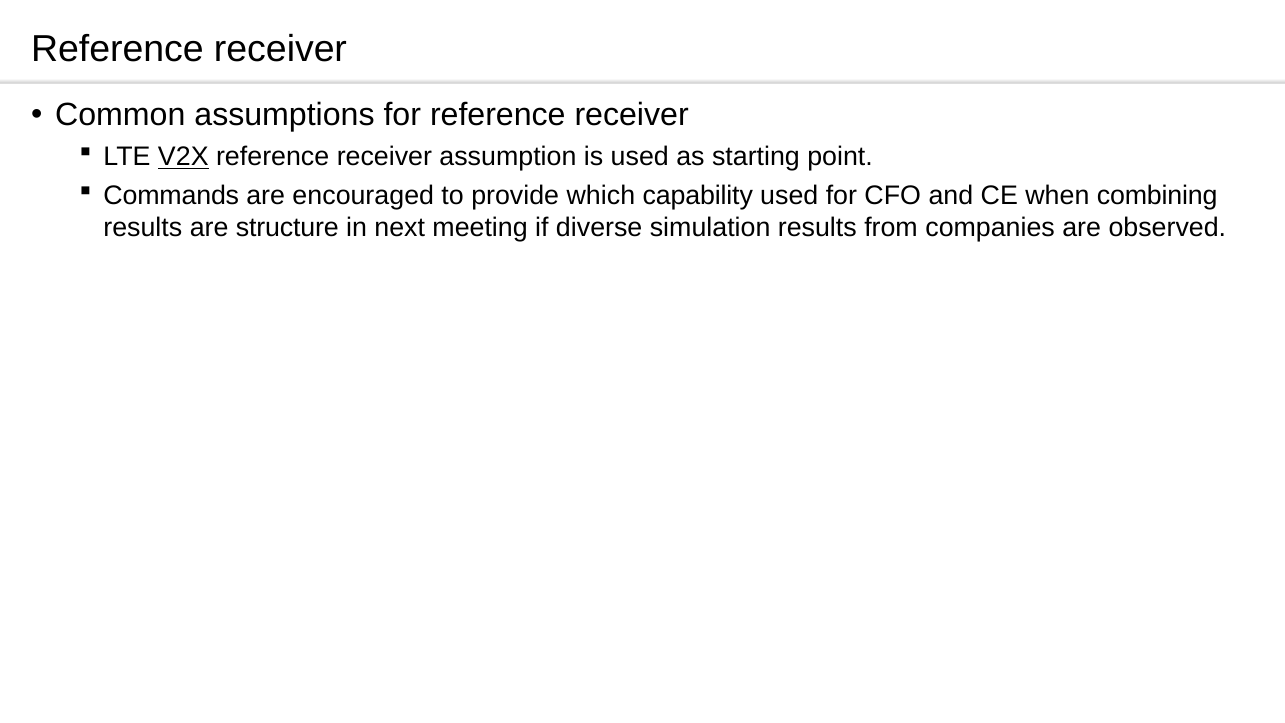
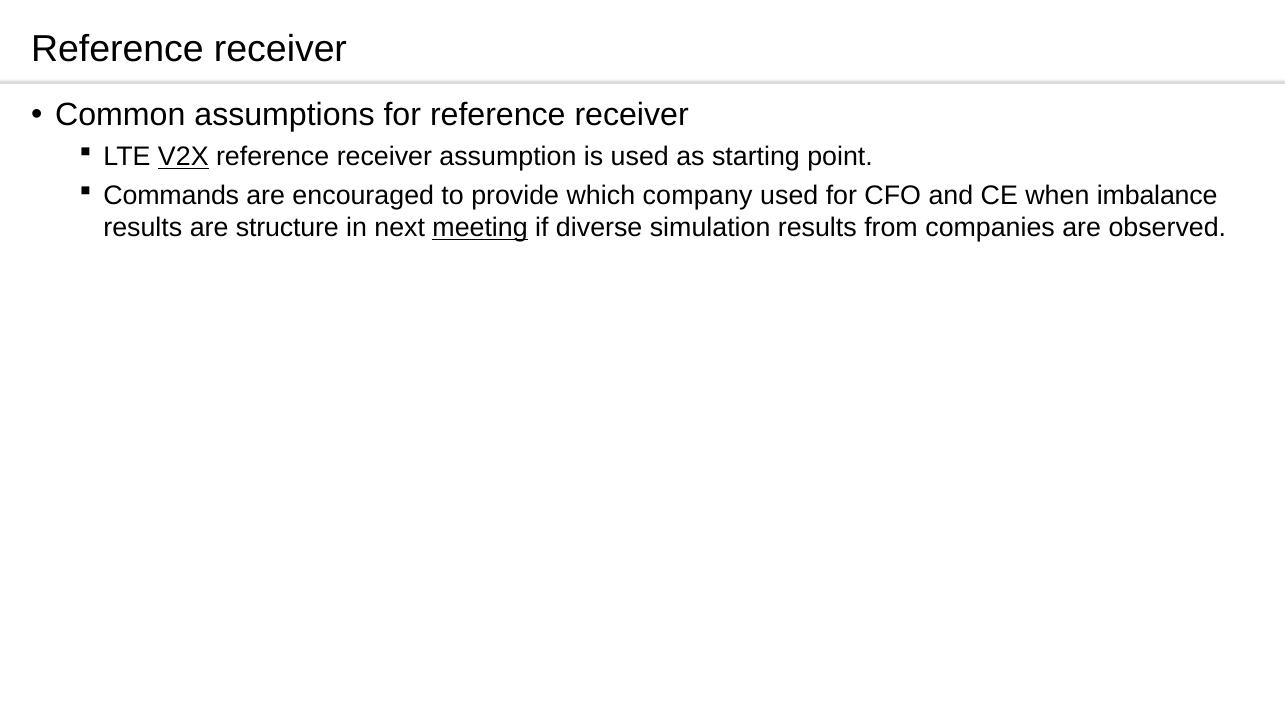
capability: capability -> company
combining: combining -> imbalance
meeting underline: none -> present
